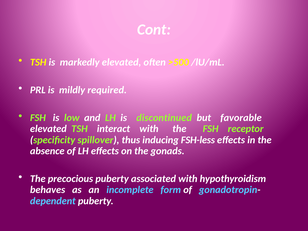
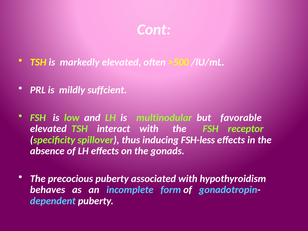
required: required -> suffcient
discontinued: discontinued -> multinodular
